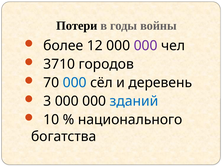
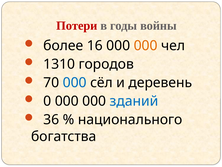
Потери colour: black -> red
12: 12 -> 16
000 at (146, 46) colour: purple -> orange
3710: 3710 -> 1310
3: 3 -> 0
10: 10 -> 36
